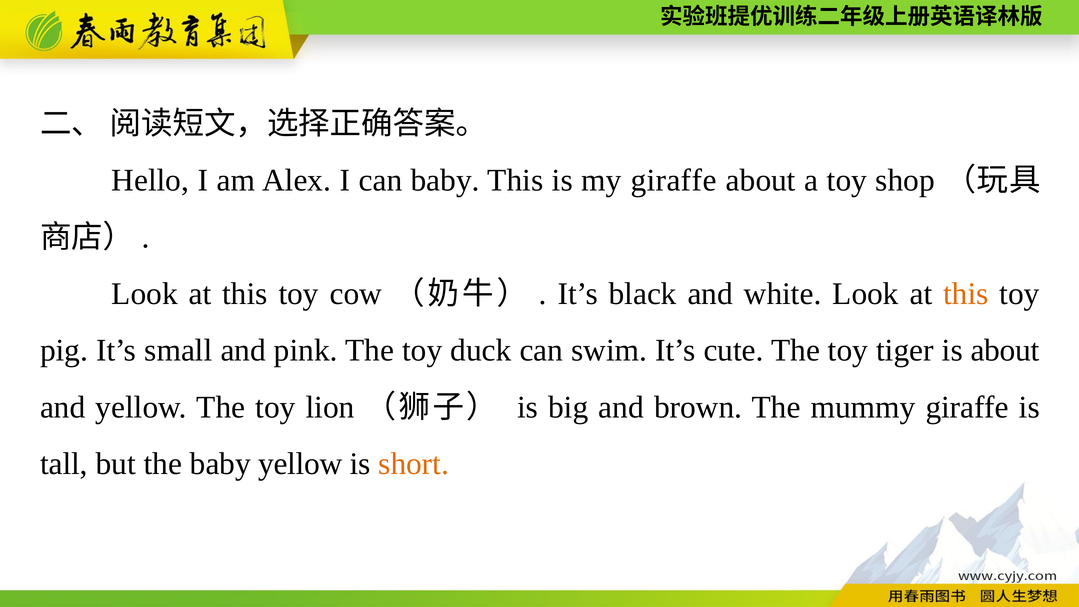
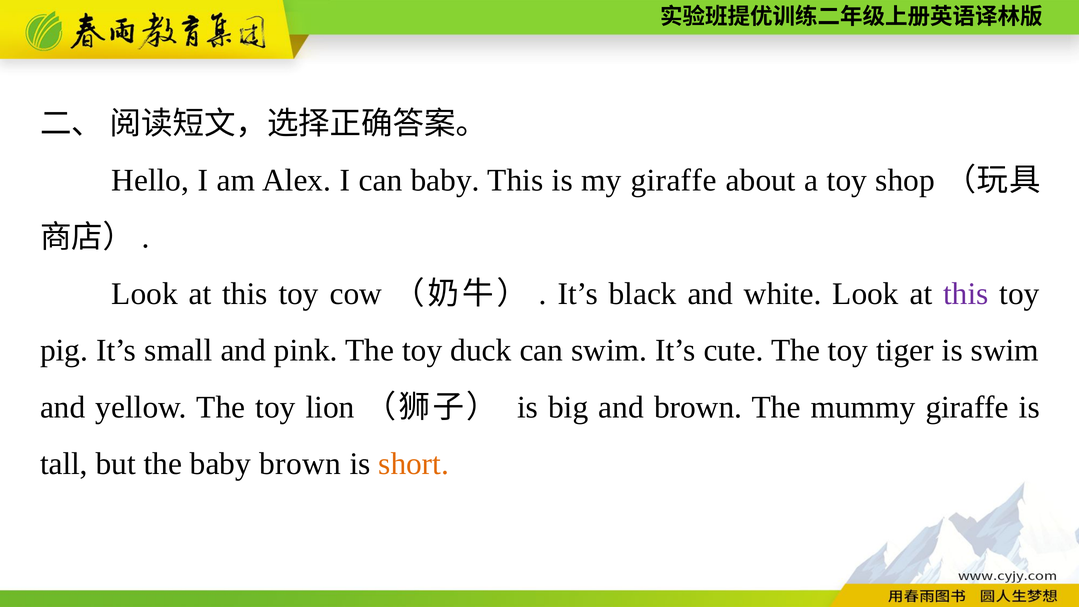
this at (966, 294) colour: orange -> purple
is about: about -> swim
baby yellow: yellow -> brown
